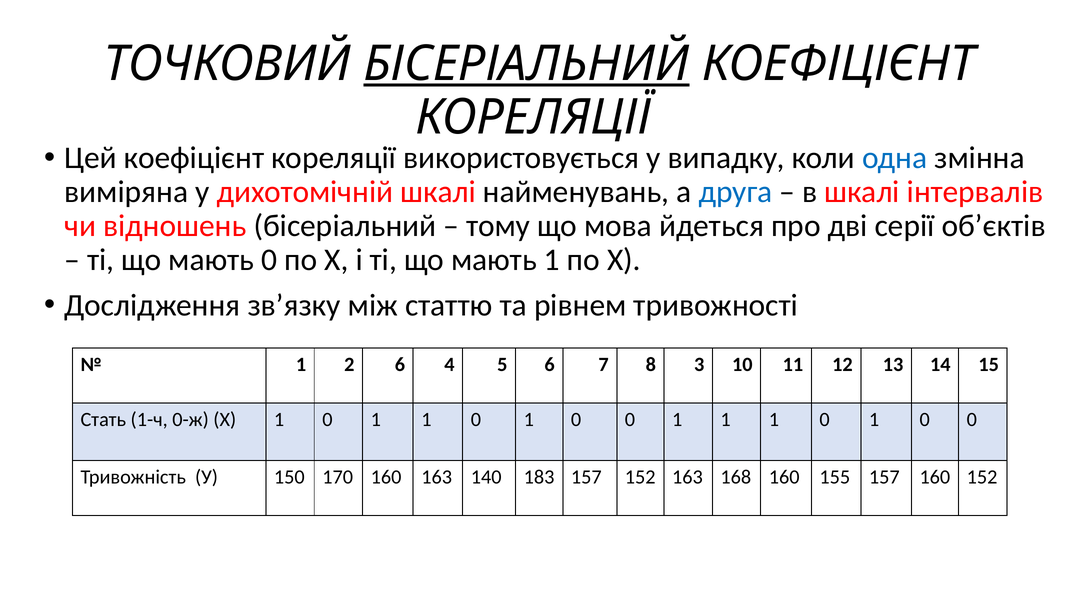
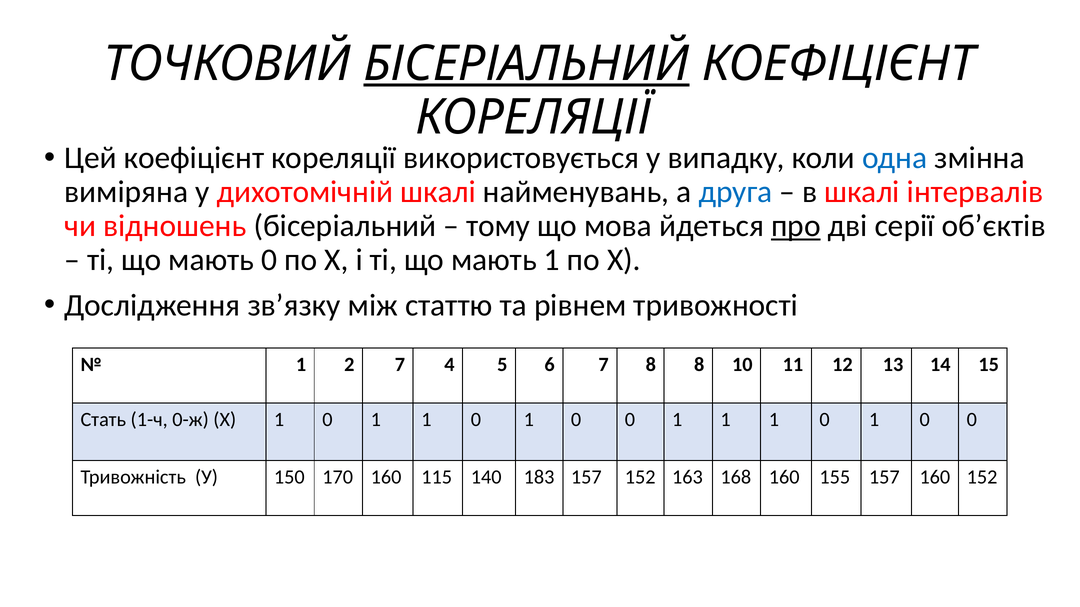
про underline: none -> present
2 6: 6 -> 7
8 3: 3 -> 8
160 163: 163 -> 115
